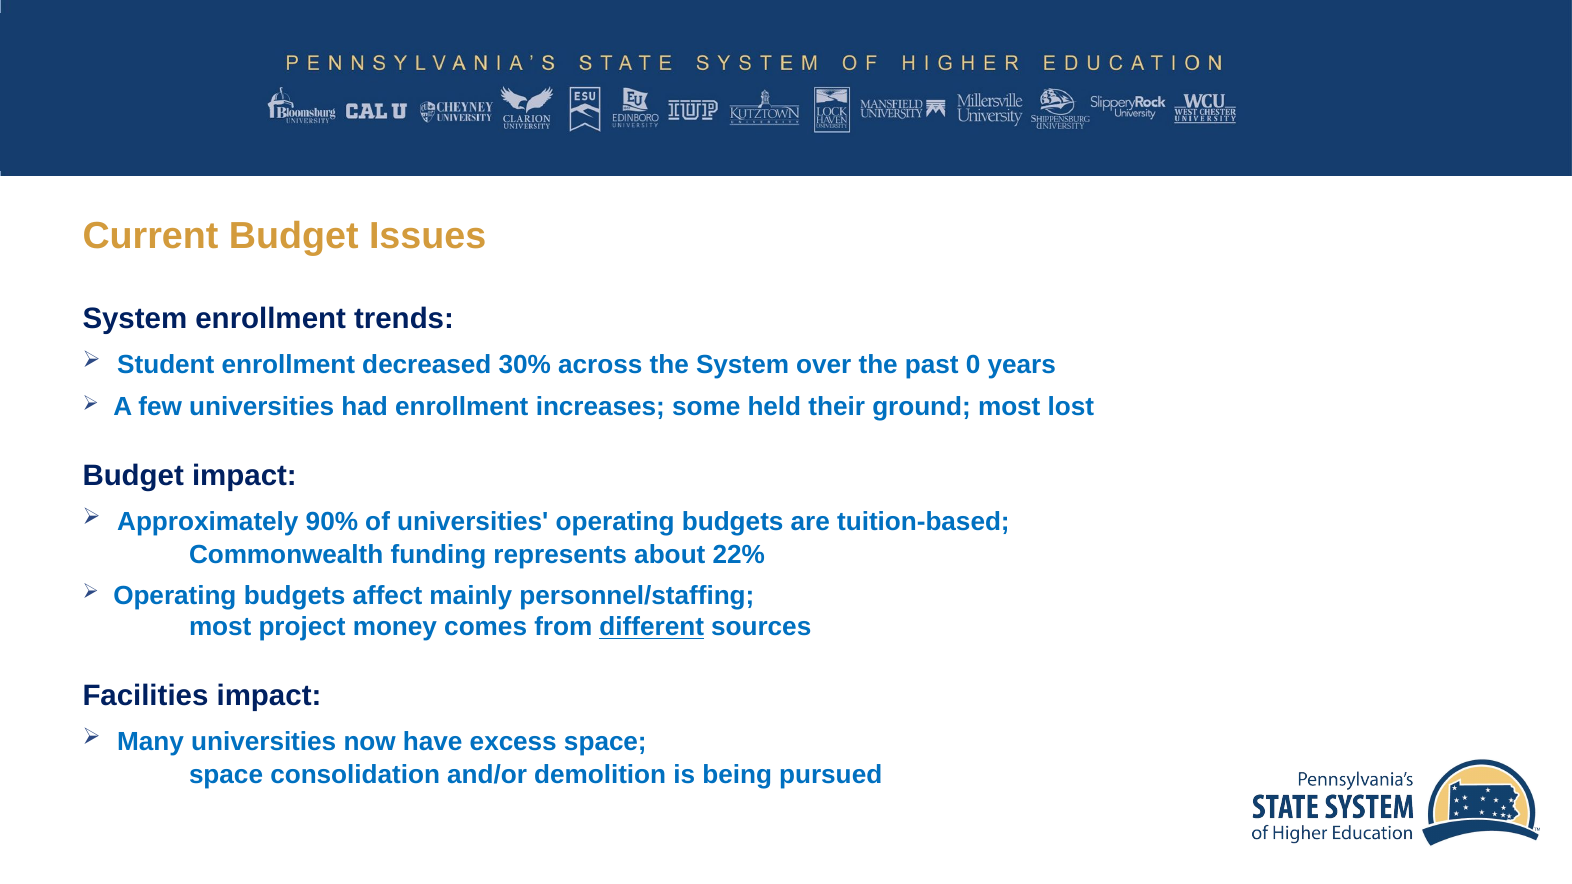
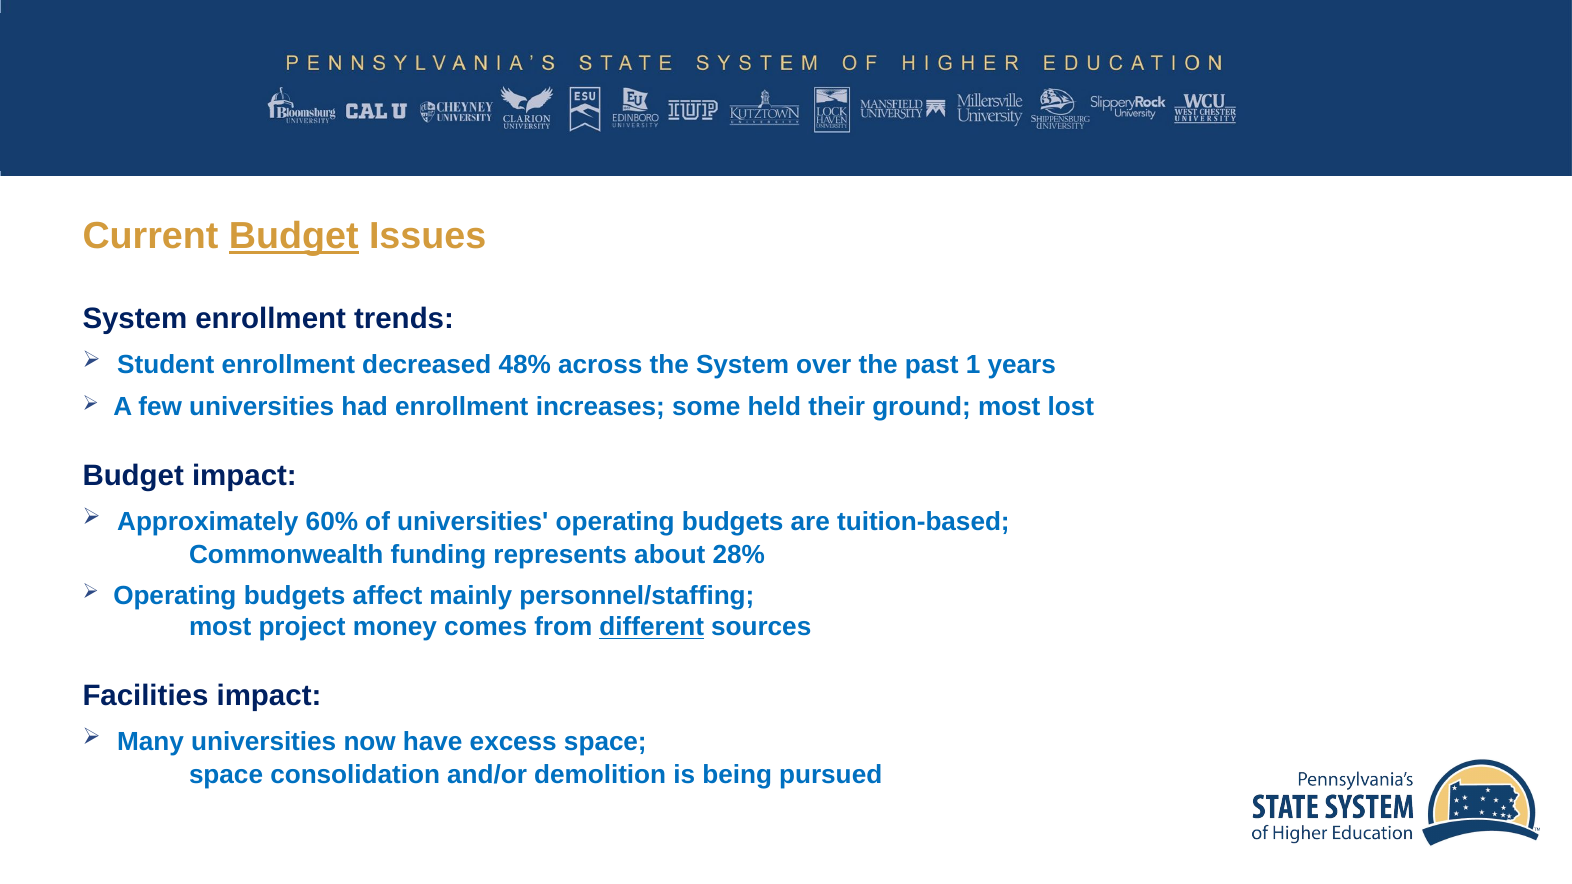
Budget at (294, 236) underline: none -> present
30%: 30% -> 48%
0: 0 -> 1
90%: 90% -> 60%
22%: 22% -> 28%
